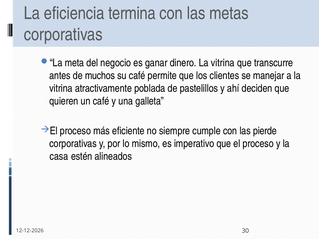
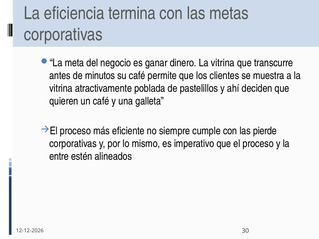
muchos: muchos -> minutos
manejar: manejar -> muestra
casa: casa -> entre
